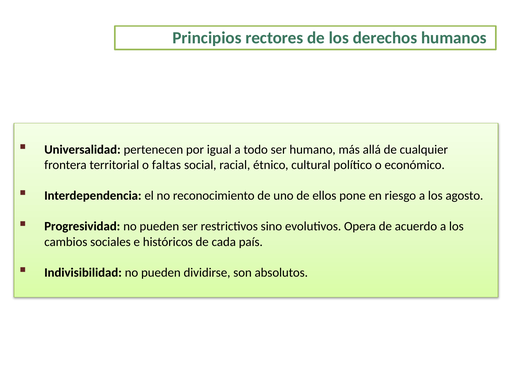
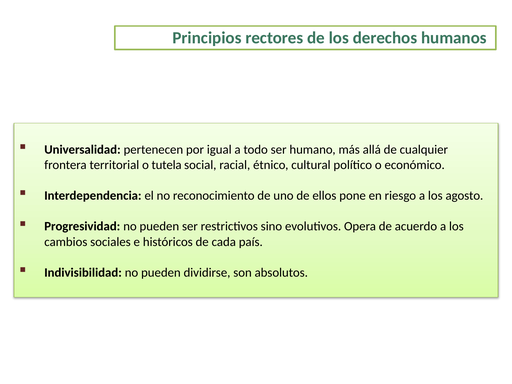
faltas: faltas -> tutela
